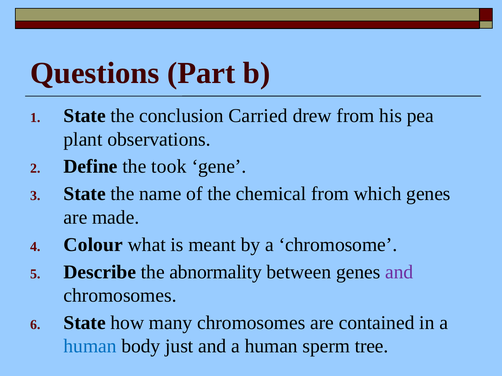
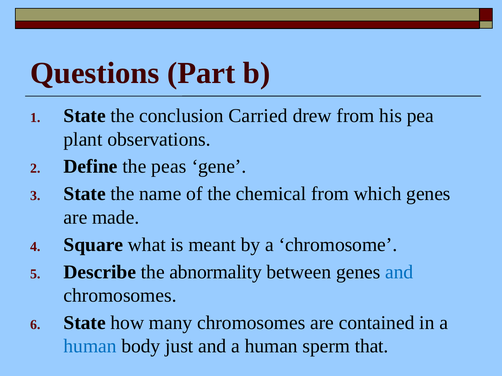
took: took -> peas
Colour: Colour -> Square
and at (399, 272) colour: purple -> blue
tree: tree -> that
